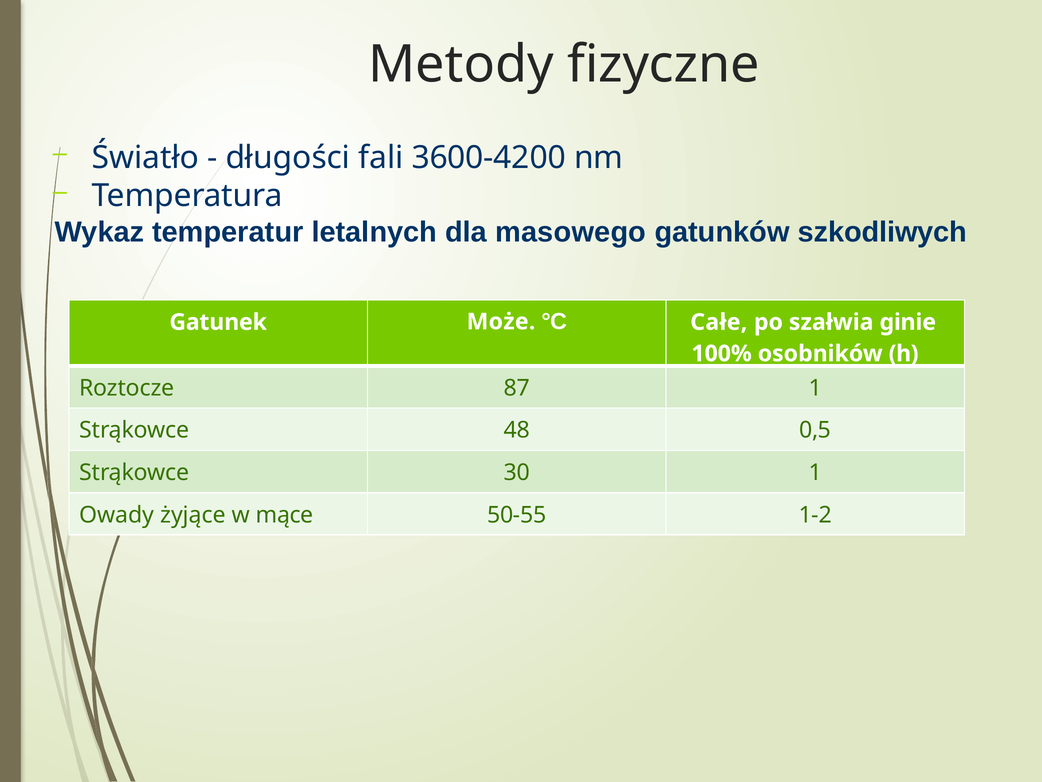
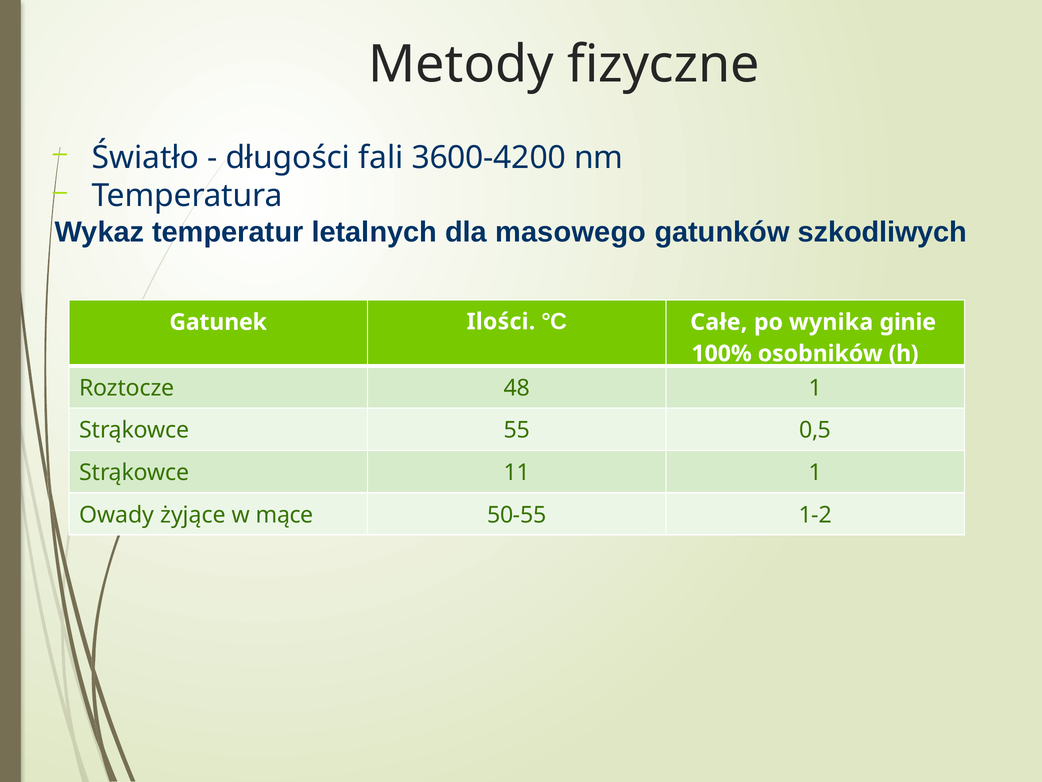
Może: Może -> Ilości
szałwia: szałwia -> wynika
87: 87 -> 48
48: 48 -> 55
30: 30 -> 11
